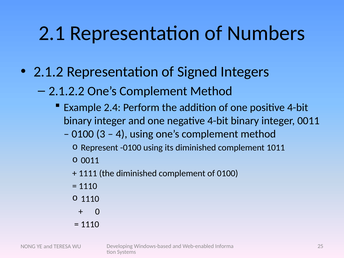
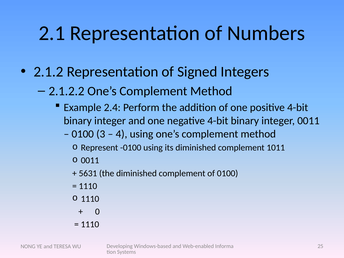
1111: 1111 -> 5631
